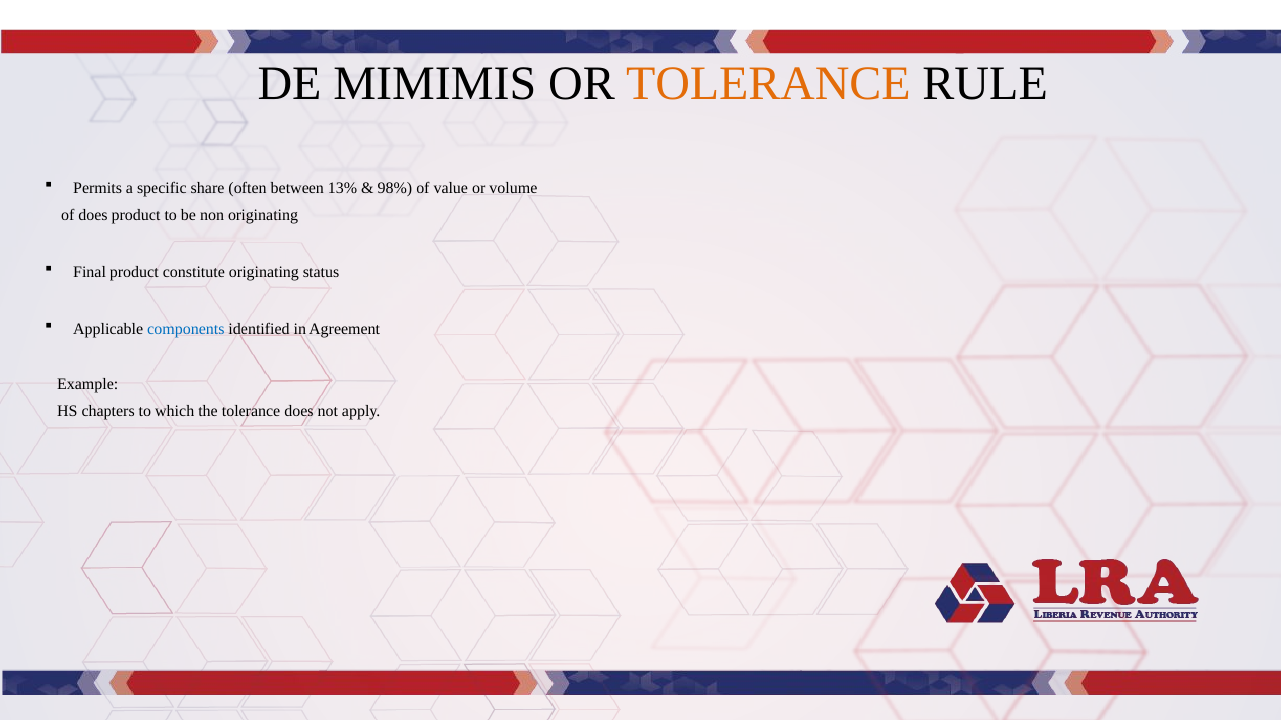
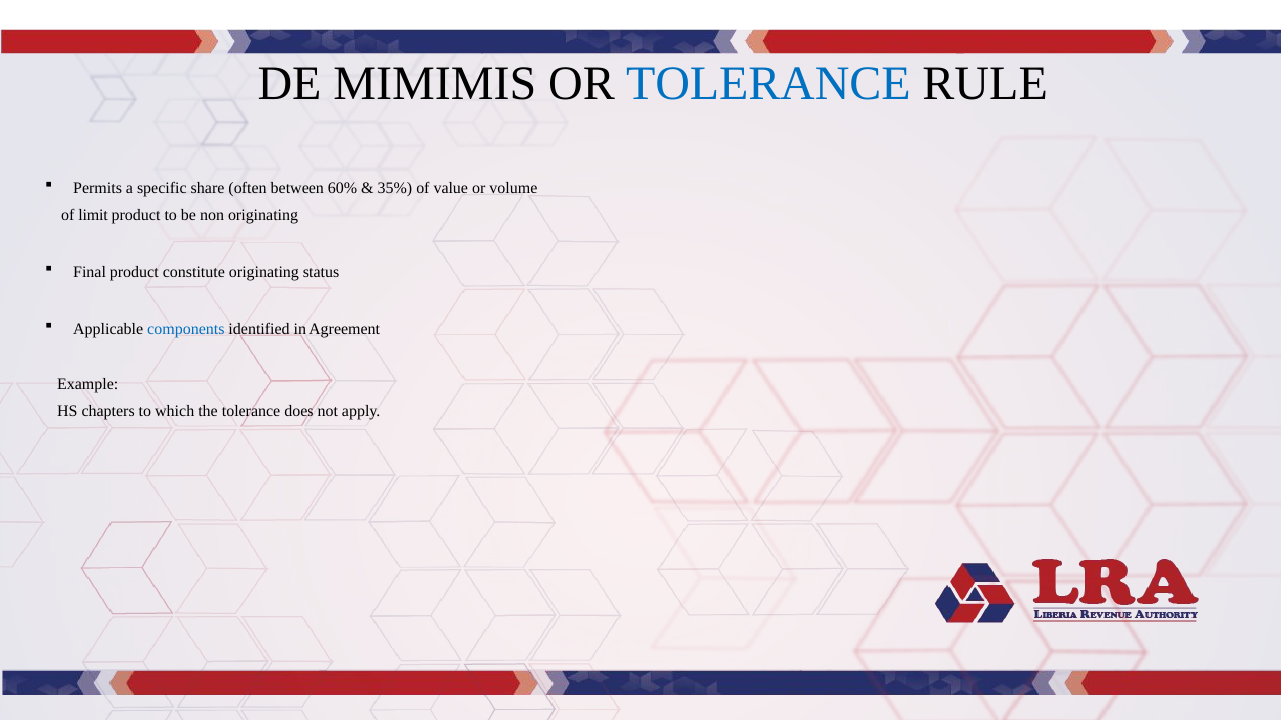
TOLERANCE at (768, 84) colour: orange -> blue
13%: 13% -> 60%
98%: 98% -> 35%
of does: does -> limit
